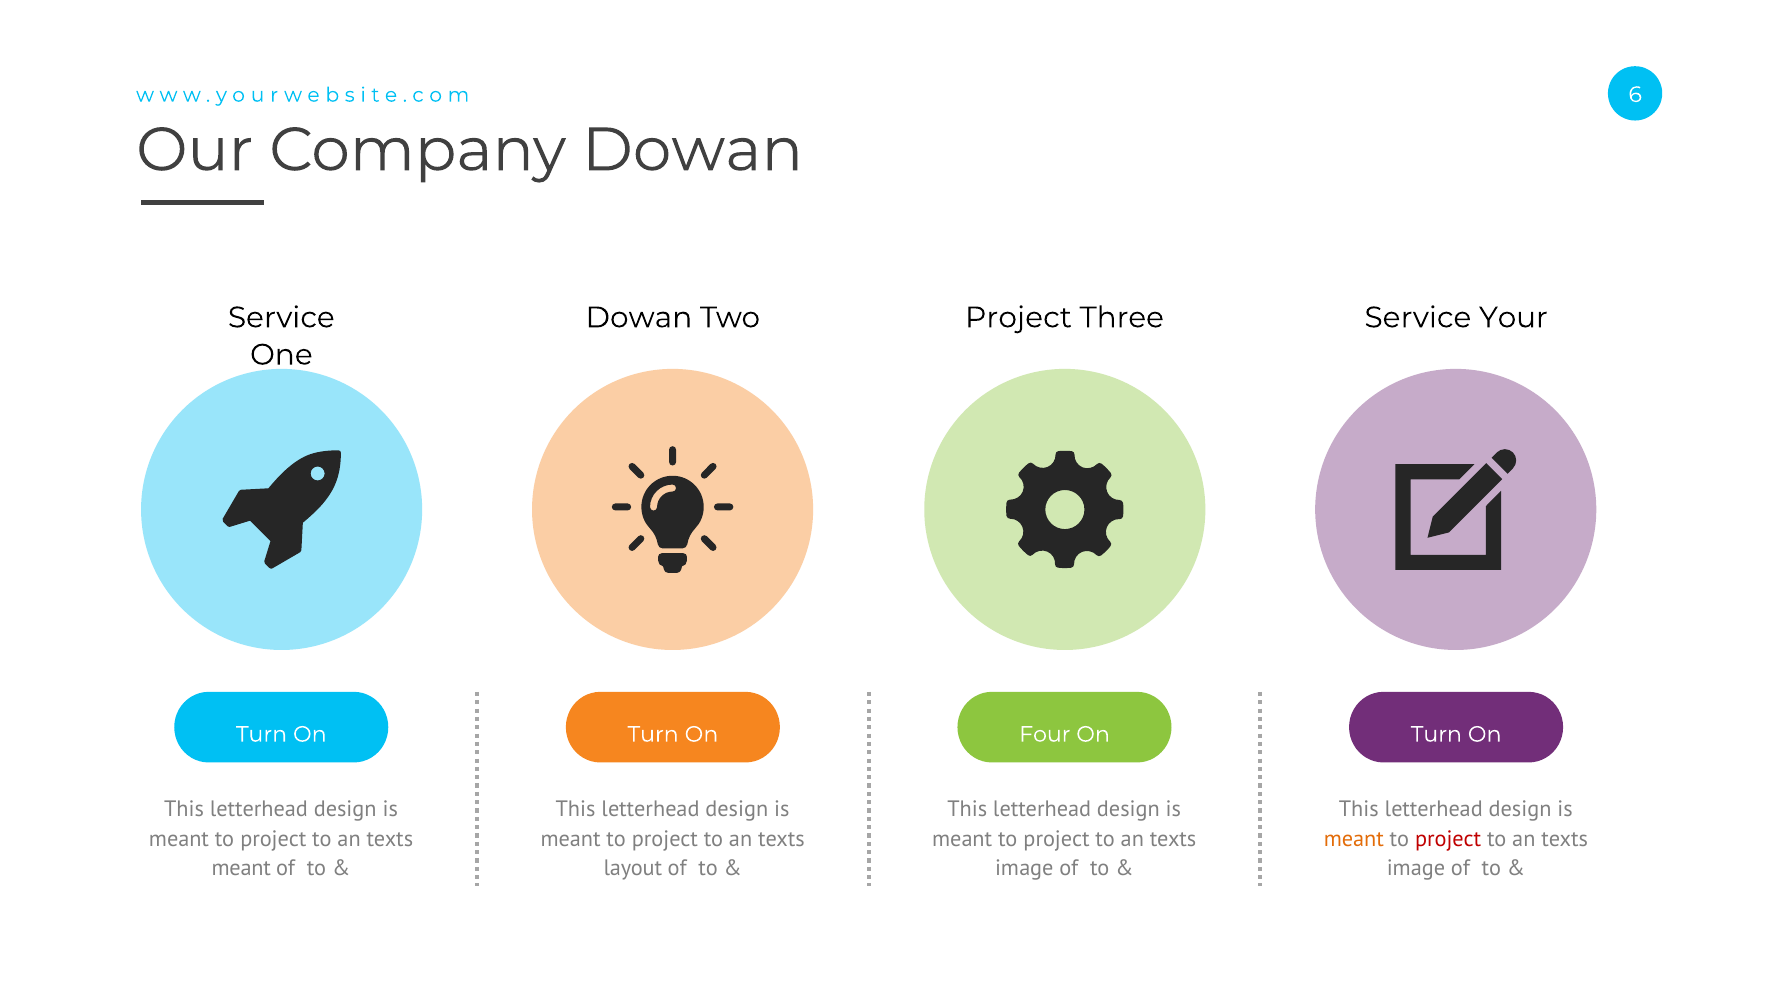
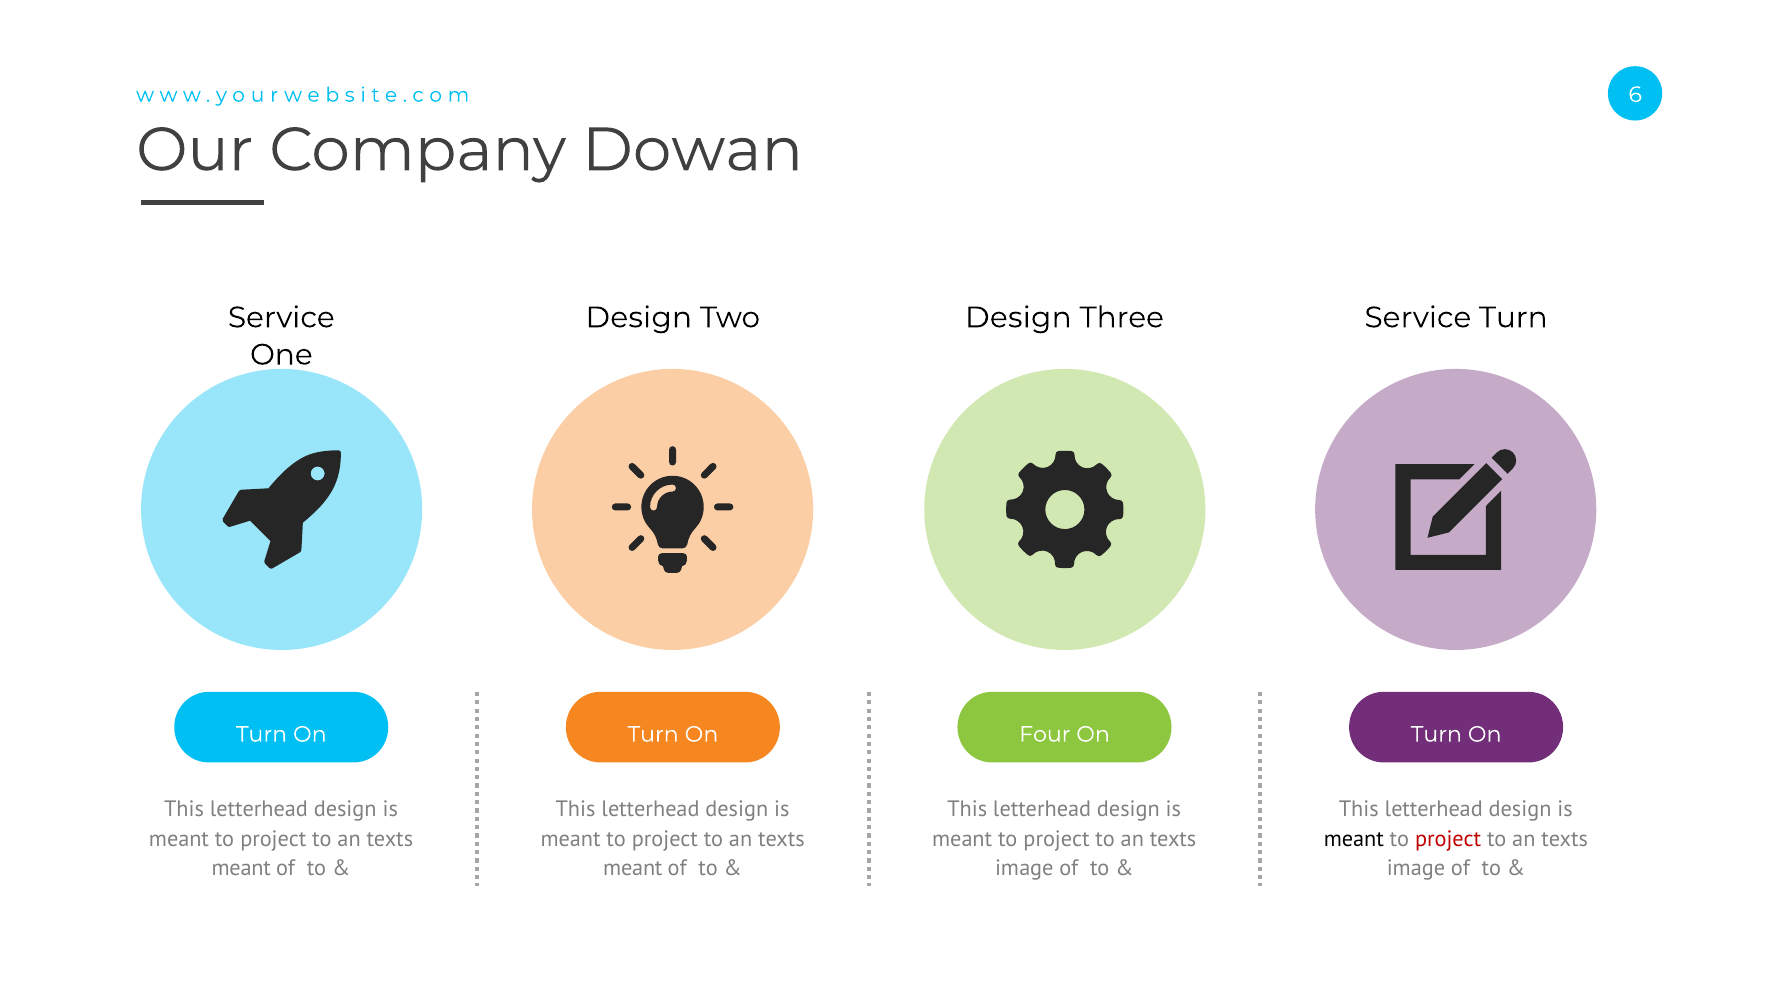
Dowan at (639, 318): Dowan -> Design
Two Project: Project -> Design
Service Your: Your -> Turn
meant at (1354, 839) colour: orange -> black
layout at (633, 869): layout -> meant
